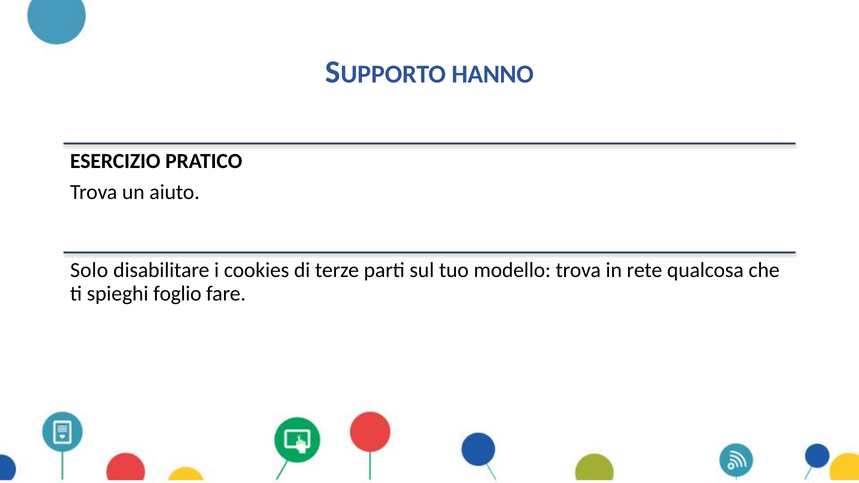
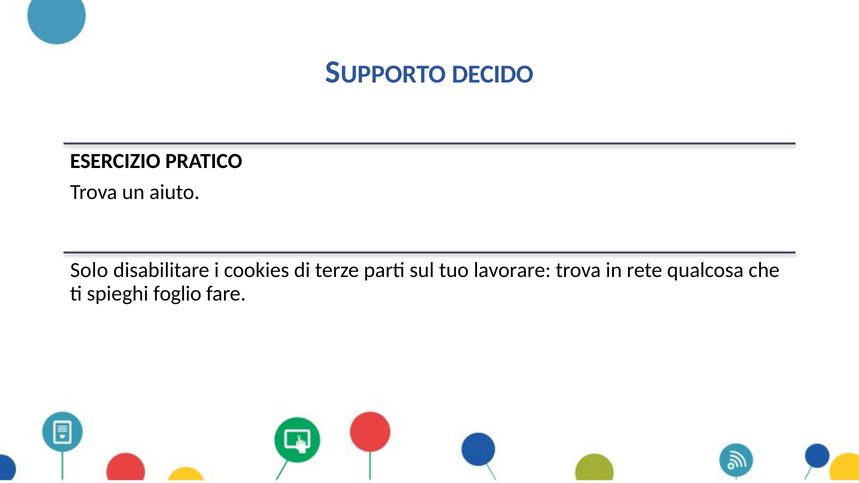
HANNO: HANNO -> DECIDO
modello: modello -> lavorare
